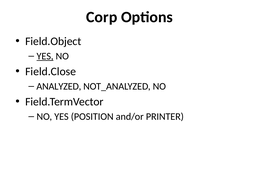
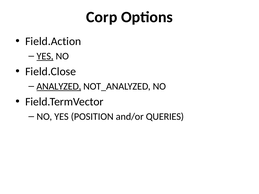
Field.Object: Field.Object -> Field.Action
ANALYZED underline: none -> present
PRINTER: PRINTER -> QUERIES
